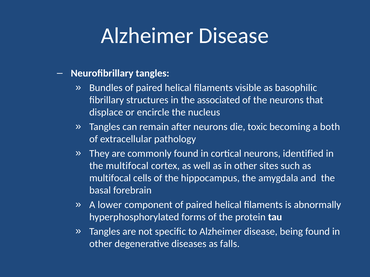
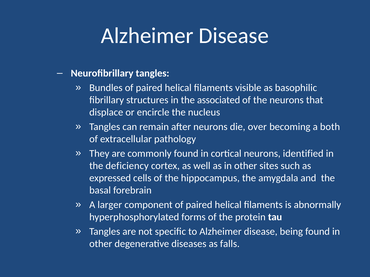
toxic: toxic -> over
the multifocal: multifocal -> deficiency
multifocal at (110, 178): multifocal -> expressed
lower: lower -> larger
